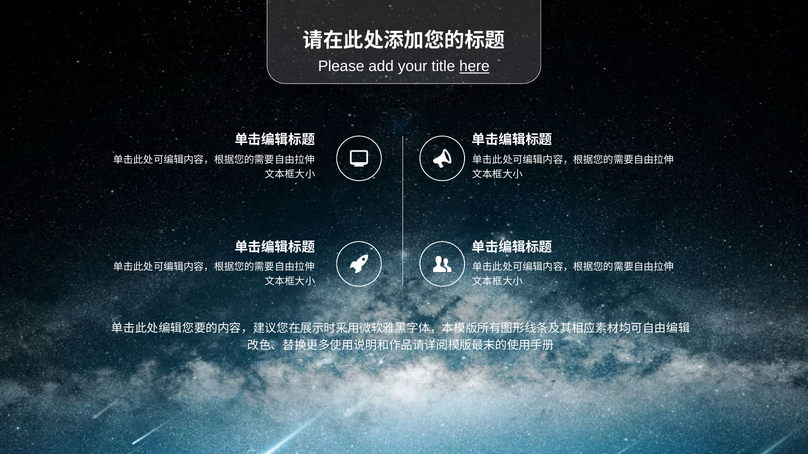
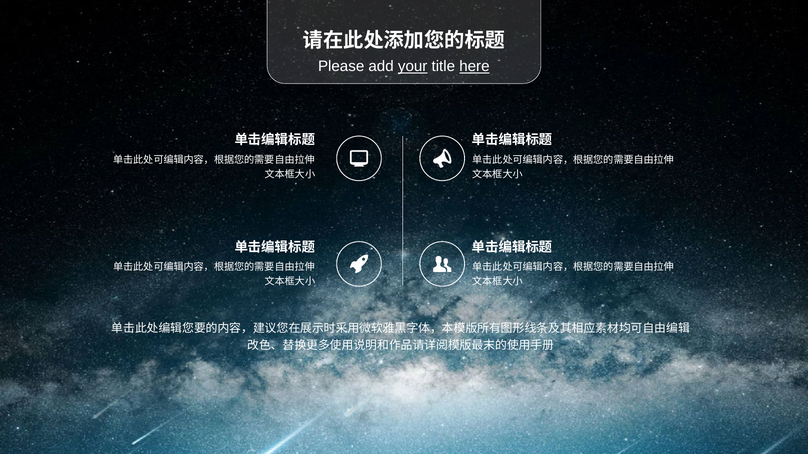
your underline: none -> present
